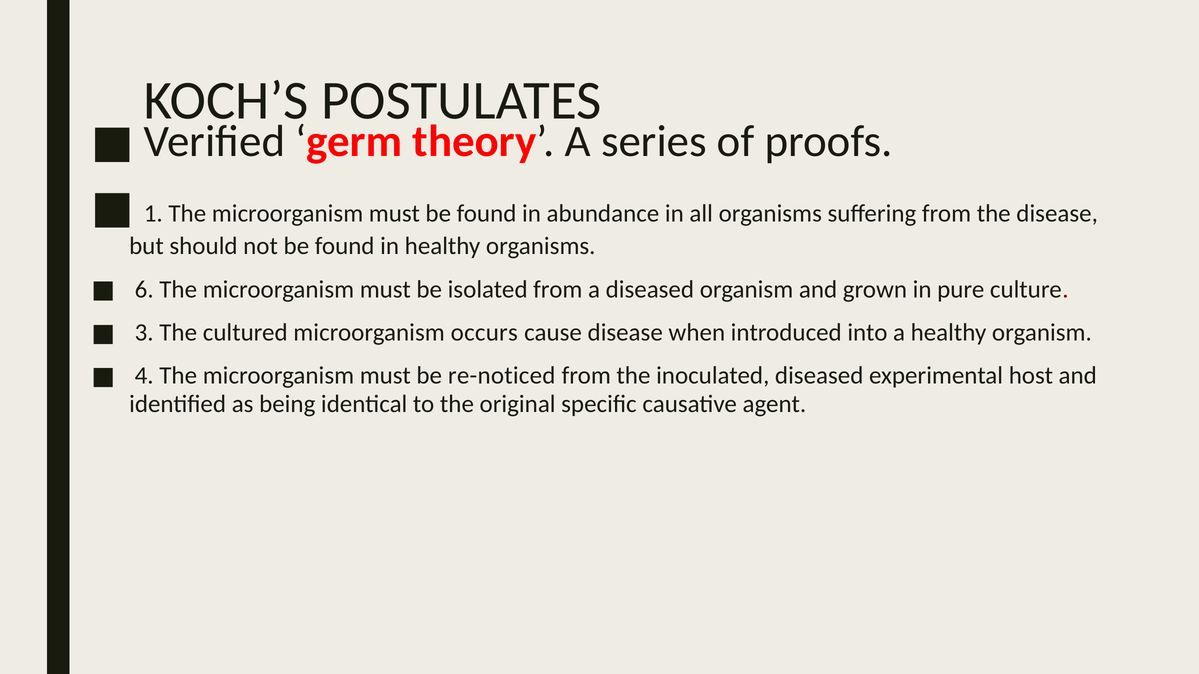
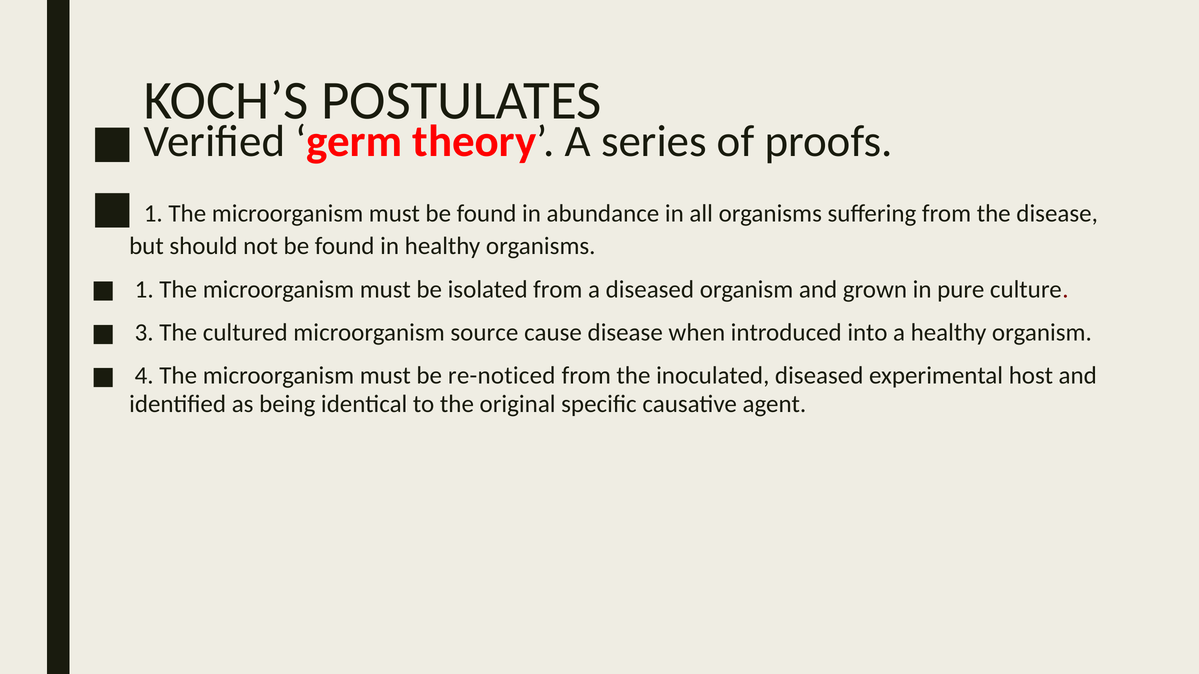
6 at (144, 290): 6 -> 1
occurs: occurs -> source
